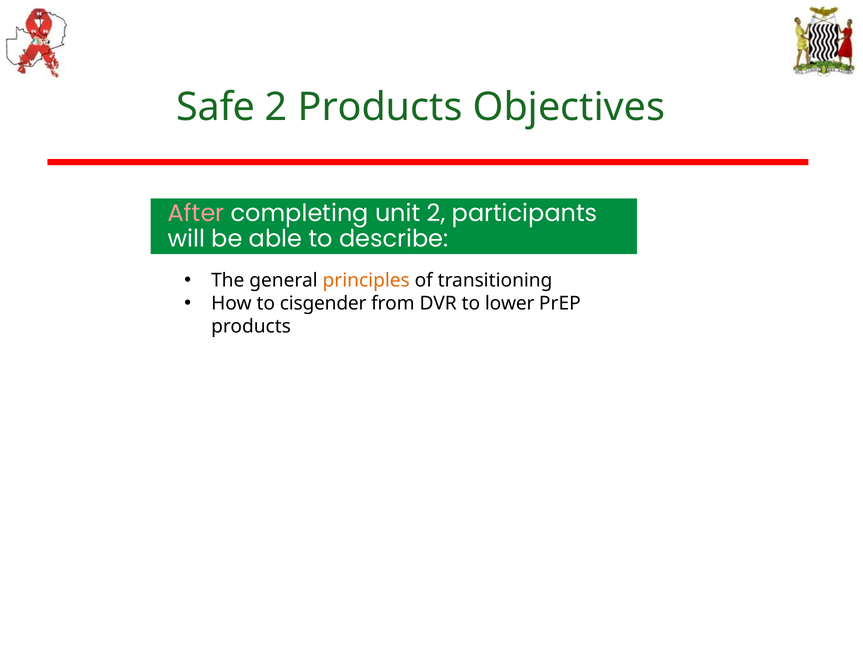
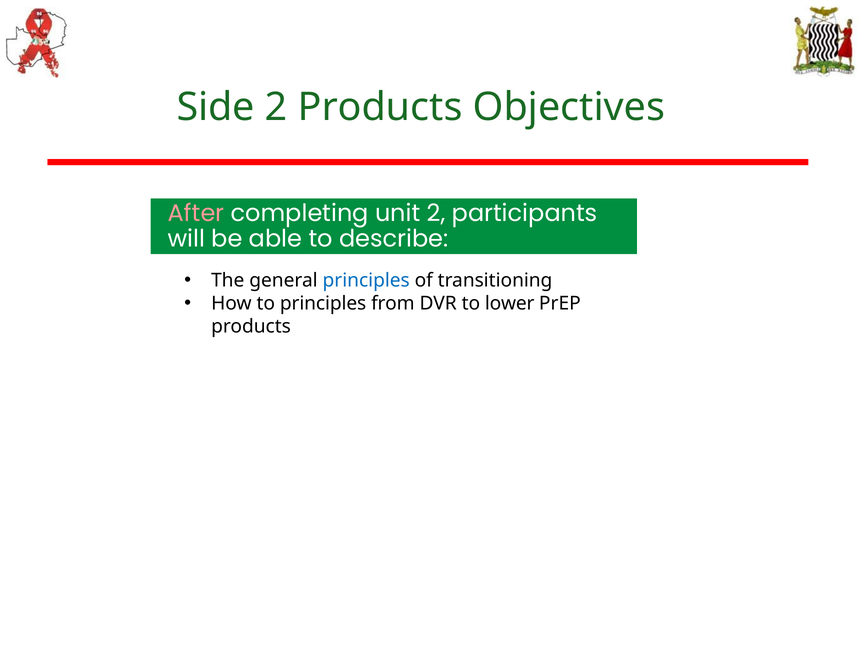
Safe: Safe -> Side
principles at (366, 281) colour: orange -> blue
to cisgender: cisgender -> principles
